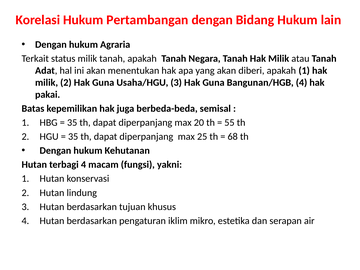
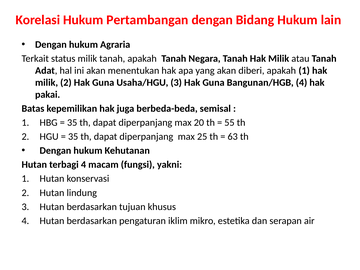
68: 68 -> 63
